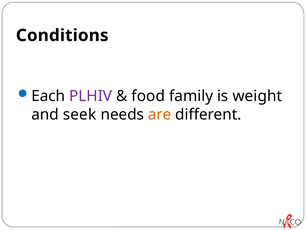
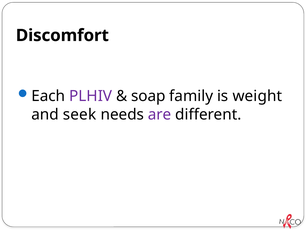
Conditions: Conditions -> Discomfort
food: food -> soap
are colour: orange -> purple
